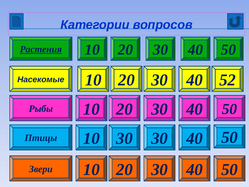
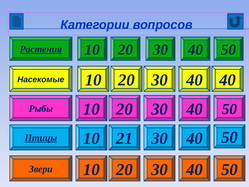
20 30 40 52: 52 -> 40
30 at (124, 138): 30 -> 21
Птицы underline: none -> present
